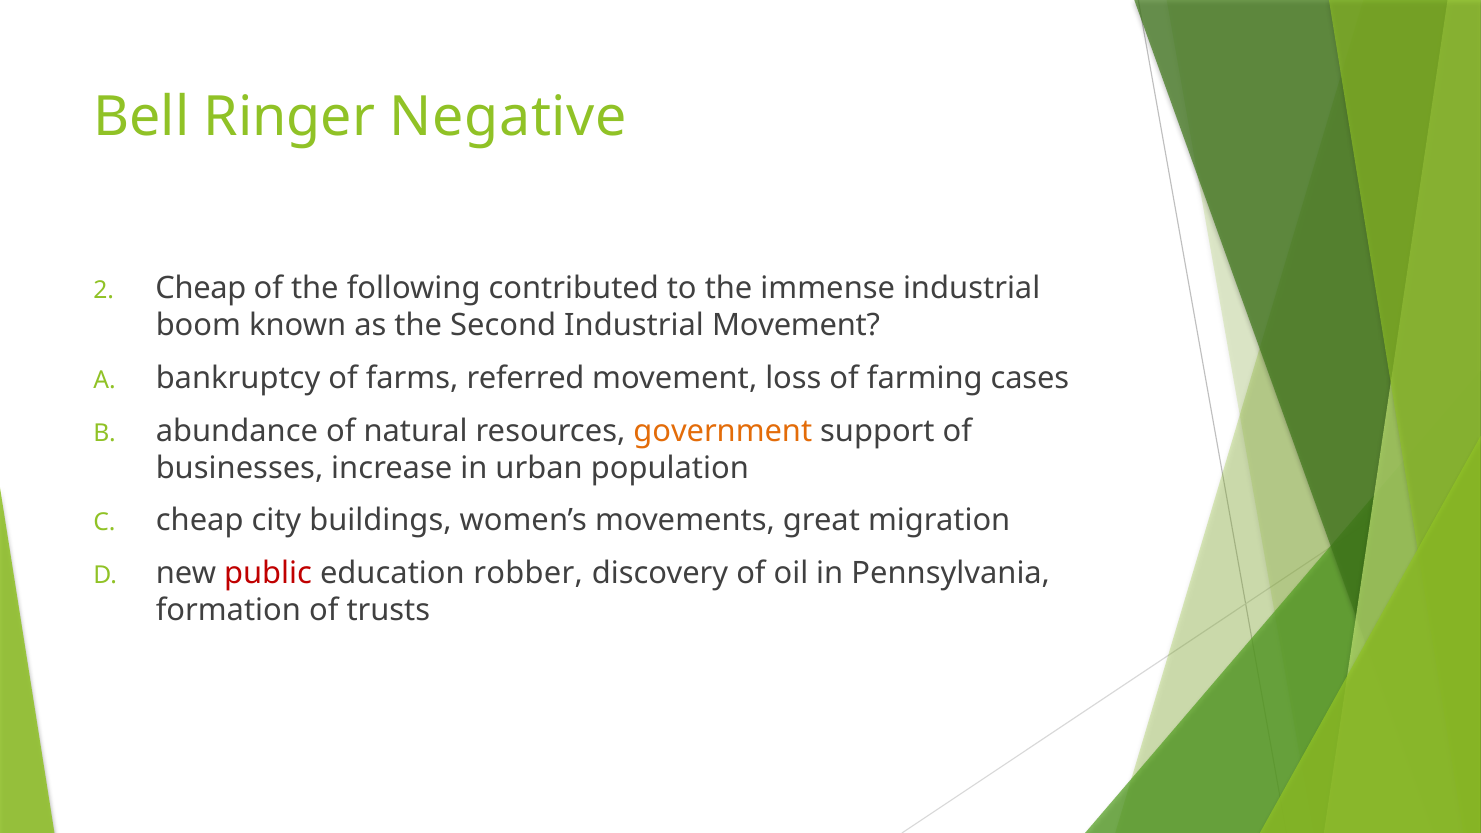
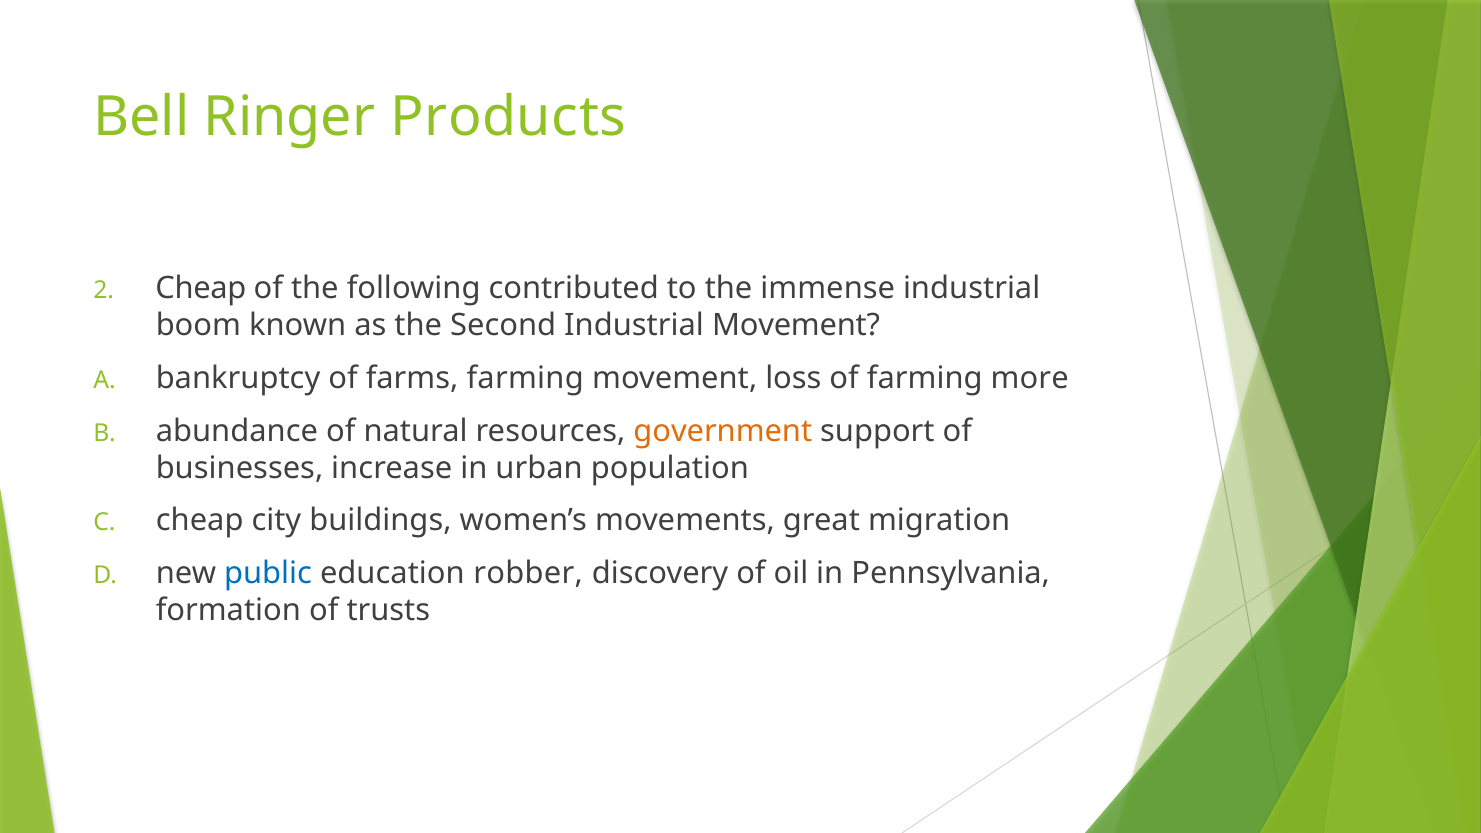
Negative: Negative -> Products
farms referred: referred -> farming
cases: cases -> more
public colour: red -> blue
